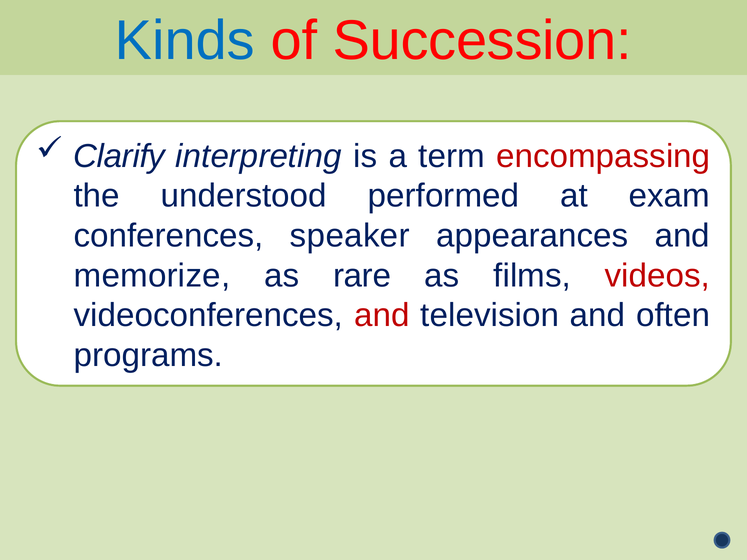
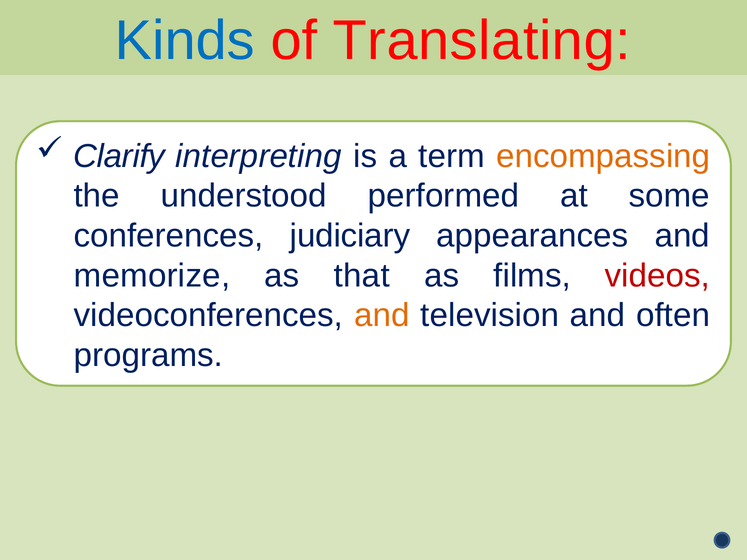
Succession: Succession -> Translating
encompassing colour: red -> orange
exam: exam -> some
speaker: speaker -> judiciary
rare: rare -> that
and at (382, 316) colour: red -> orange
